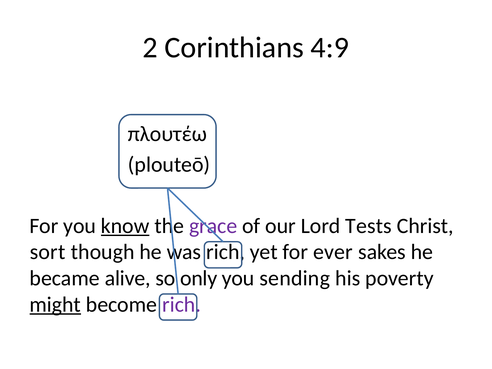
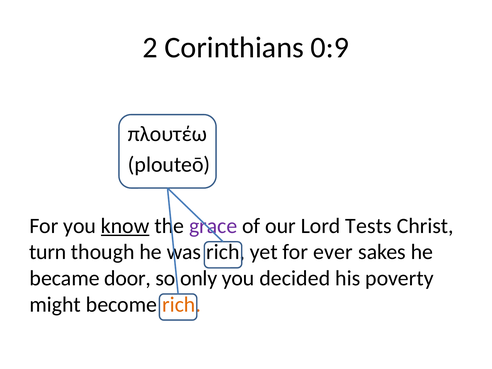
4:9: 4:9 -> 0:9
sort: sort -> turn
alive: alive -> door
sending: sending -> decided
might underline: present -> none
rich at (182, 305) colour: purple -> orange
